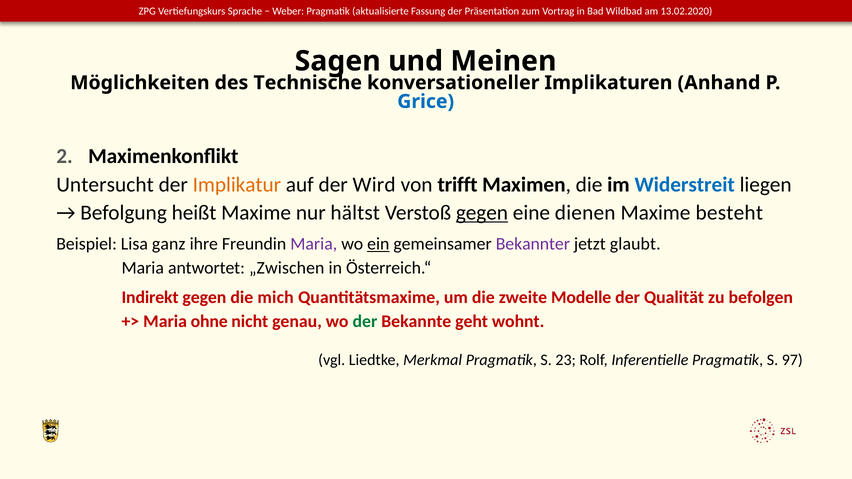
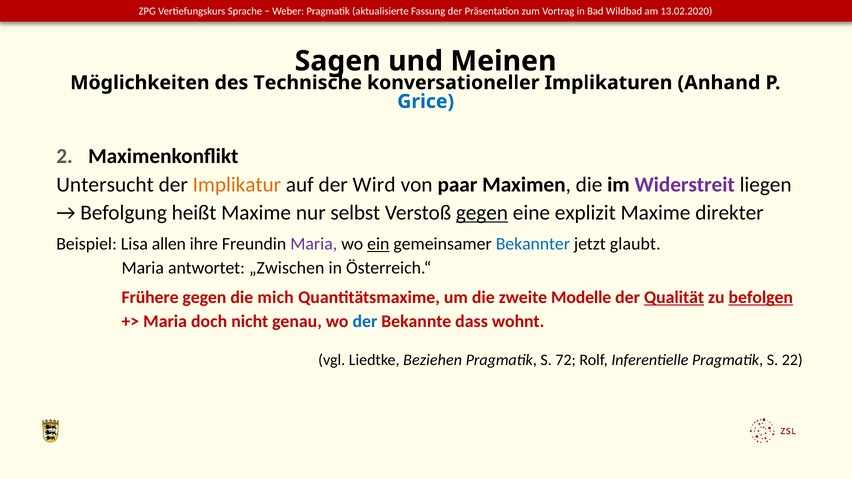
trifft: trifft -> paar
Widerstreit colour: blue -> purple
hältst: hältst -> selbst
dienen: dienen -> explizit
besteht: besteht -> direkter
ganz: ganz -> allen
Bekannter colour: purple -> blue
Indirekt: Indirekt -> Frühere
Qualität underline: none -> present
befolgen underline: none -> present
ohne: ohne -> doch
der at (365, 321) colour: green -> blue
geht: geht -> dass
Merkmal: Merkmal -> Beziehen
23: 23 -> 72
97: 97 -> 22
